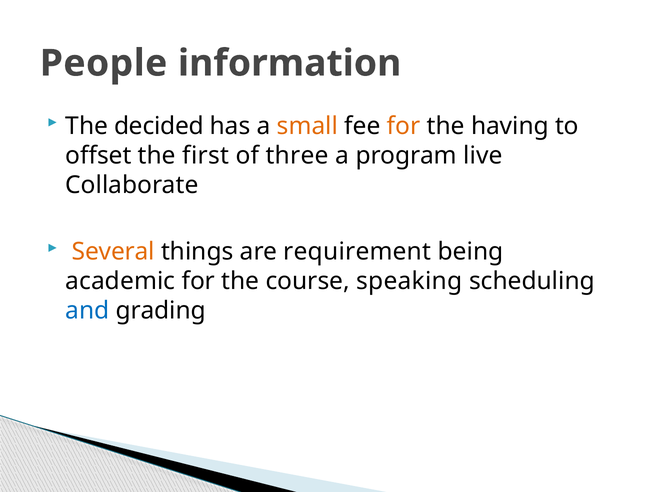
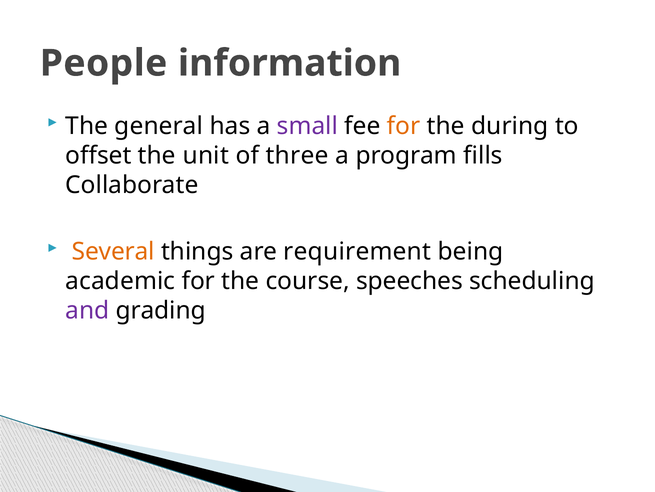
decided: decided -> general
small colour: orange -> purple
having: having -> during
first: first -> unit
live: live -> fills
speaking: speaking -> speeches
and colour: blue -> purple
